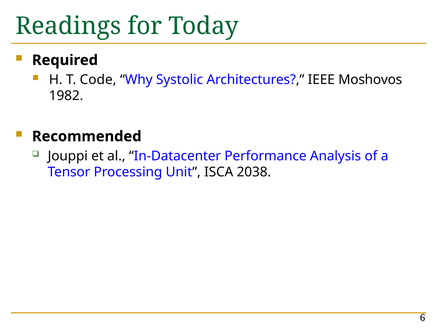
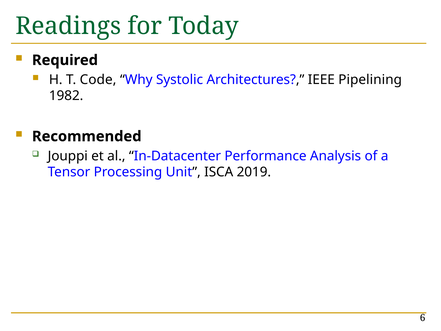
Moshovos: Moshovos -> Pipelining
2038: 2038 -> 2019
